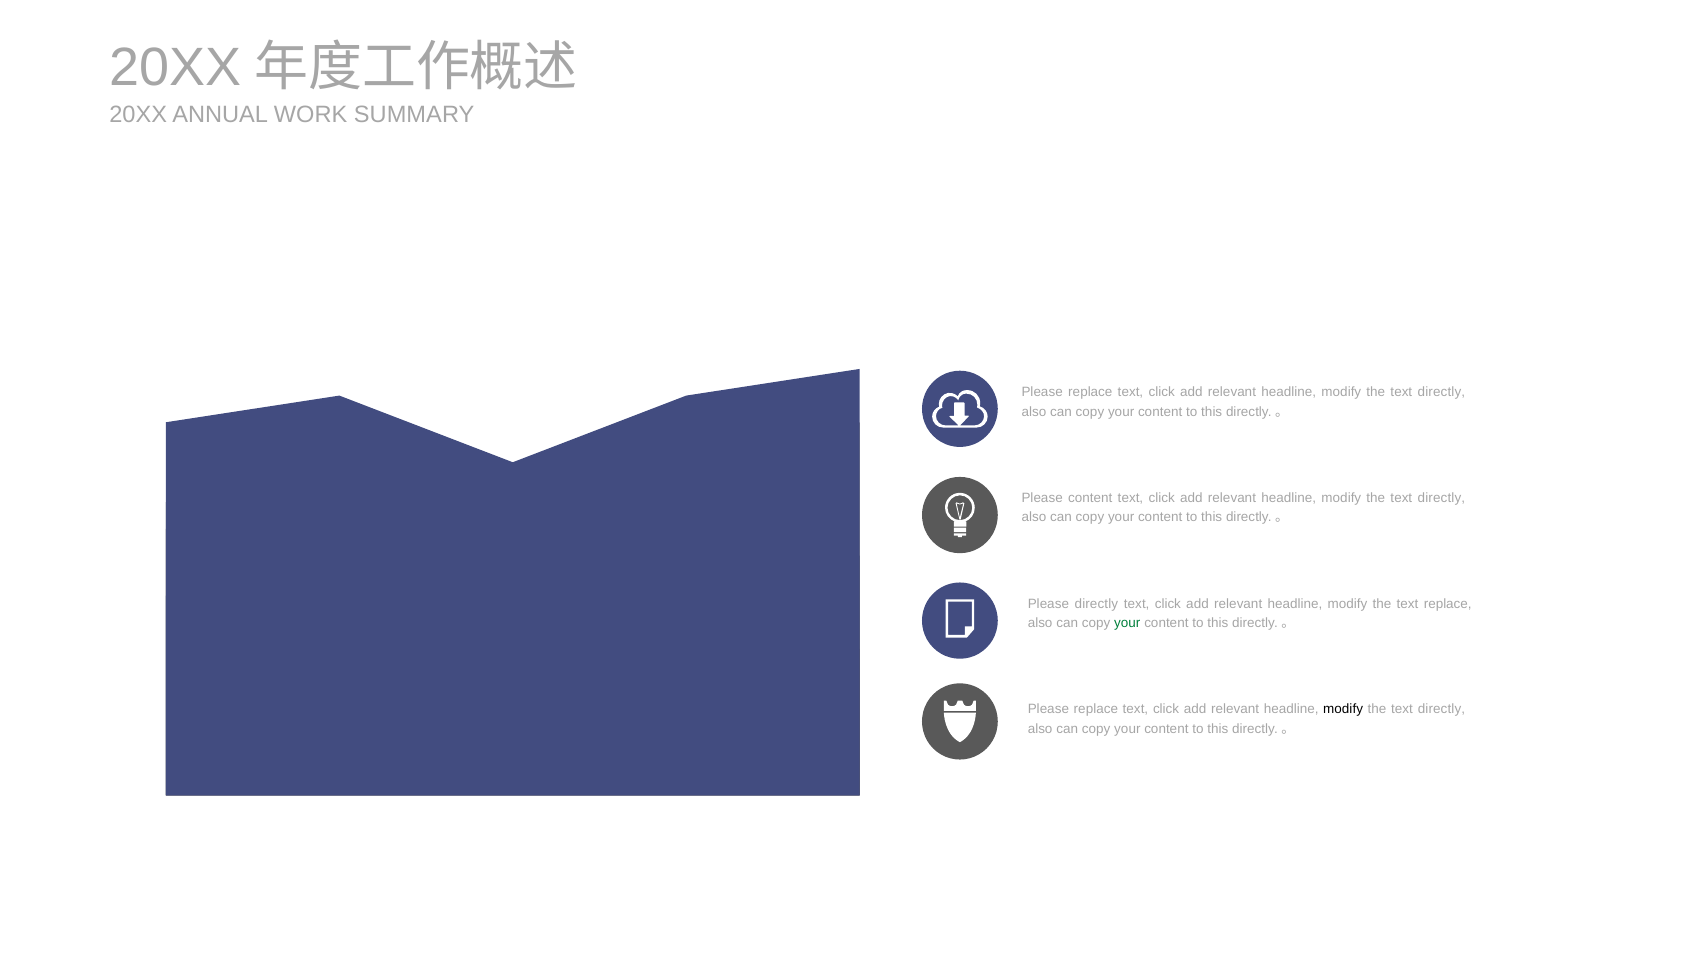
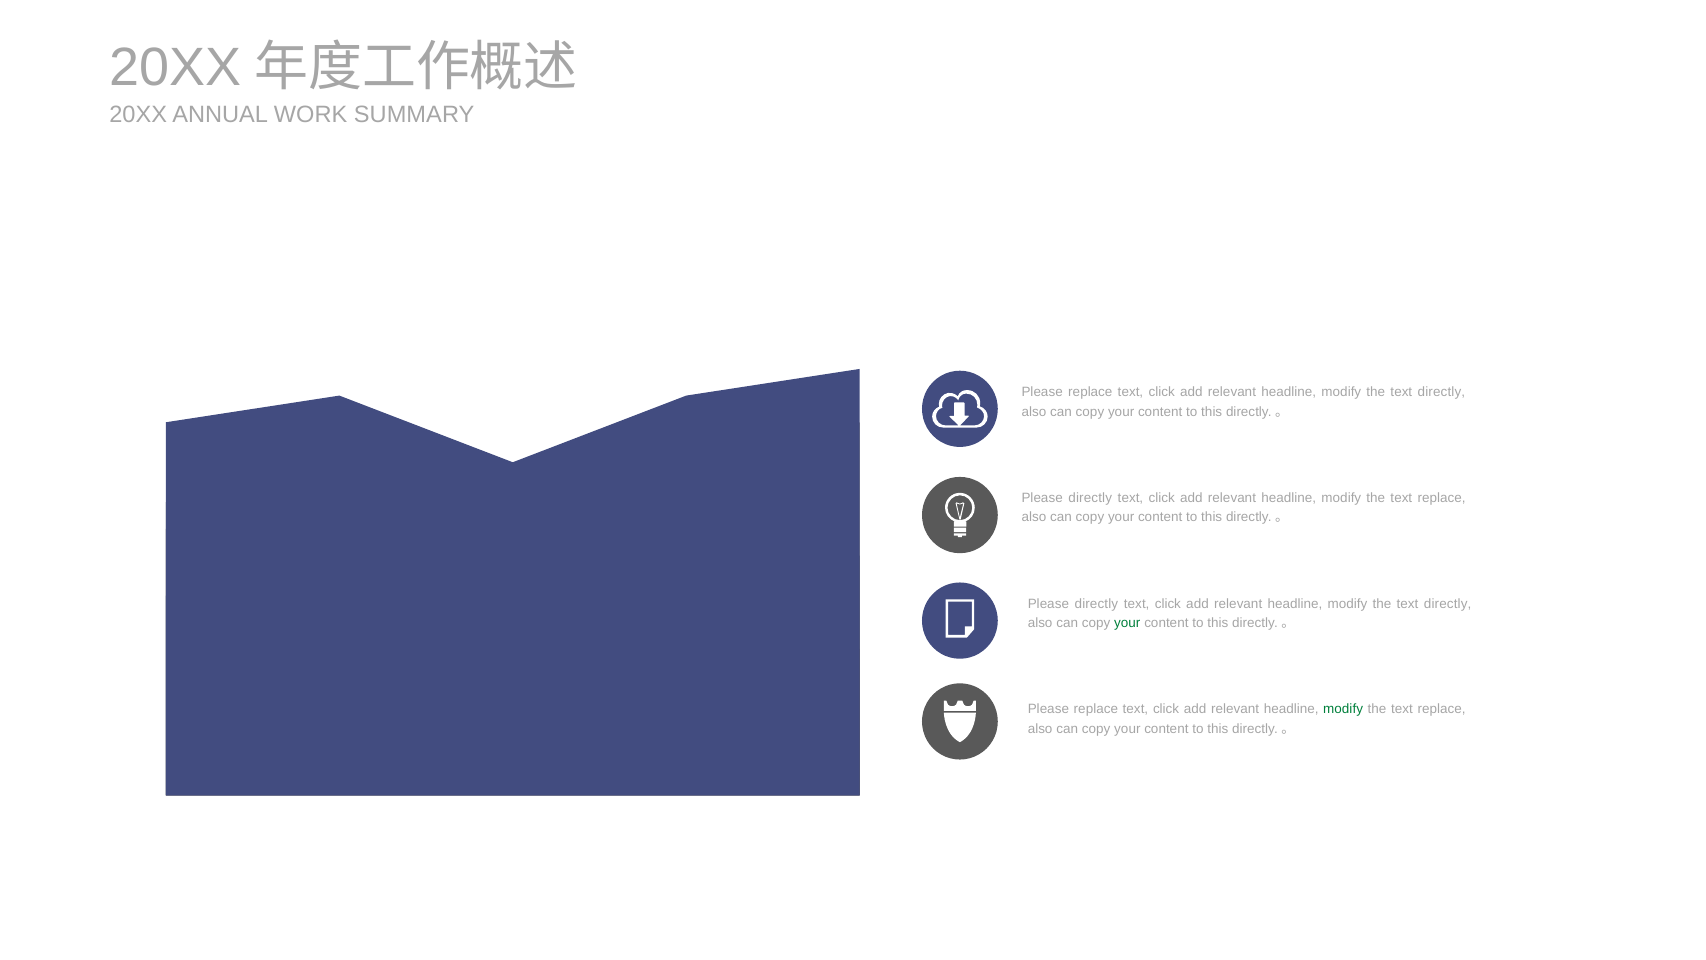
content at (1090, 498): content -> directly
directly at (1441, 498): directly -> replace
replace at (1448, 604): replace -> directly
modify at (1343, 709) colour: black -> green
directly at (1441, 709): directly -> replace
